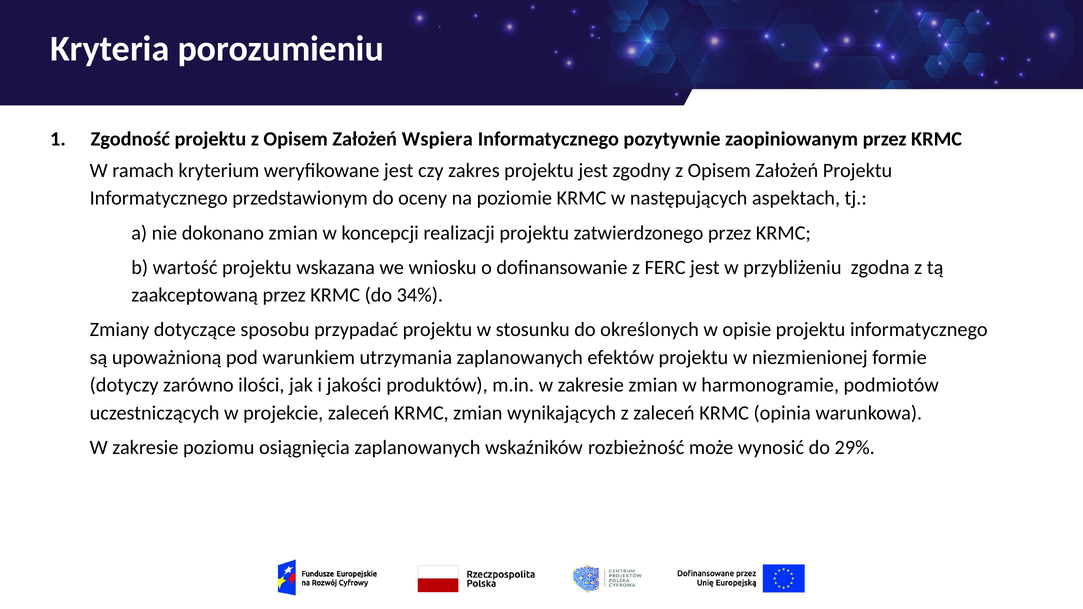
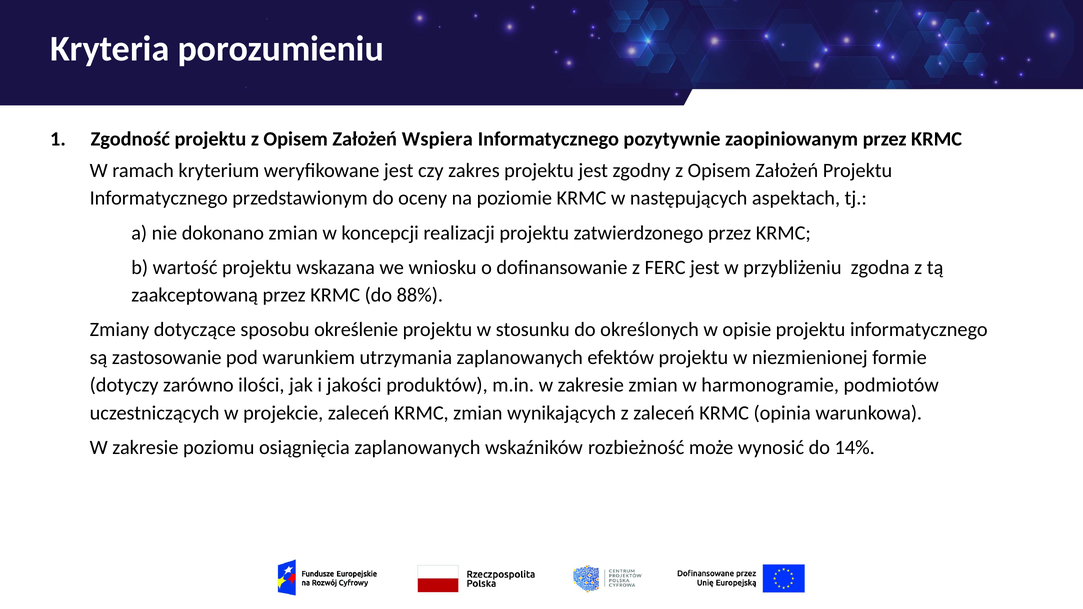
34%: 34% -> 88%
przypadać: przypadać -> określenie
upoważnioną: upoważnioną -> zastosowanie
29%: 29% -> 14%
